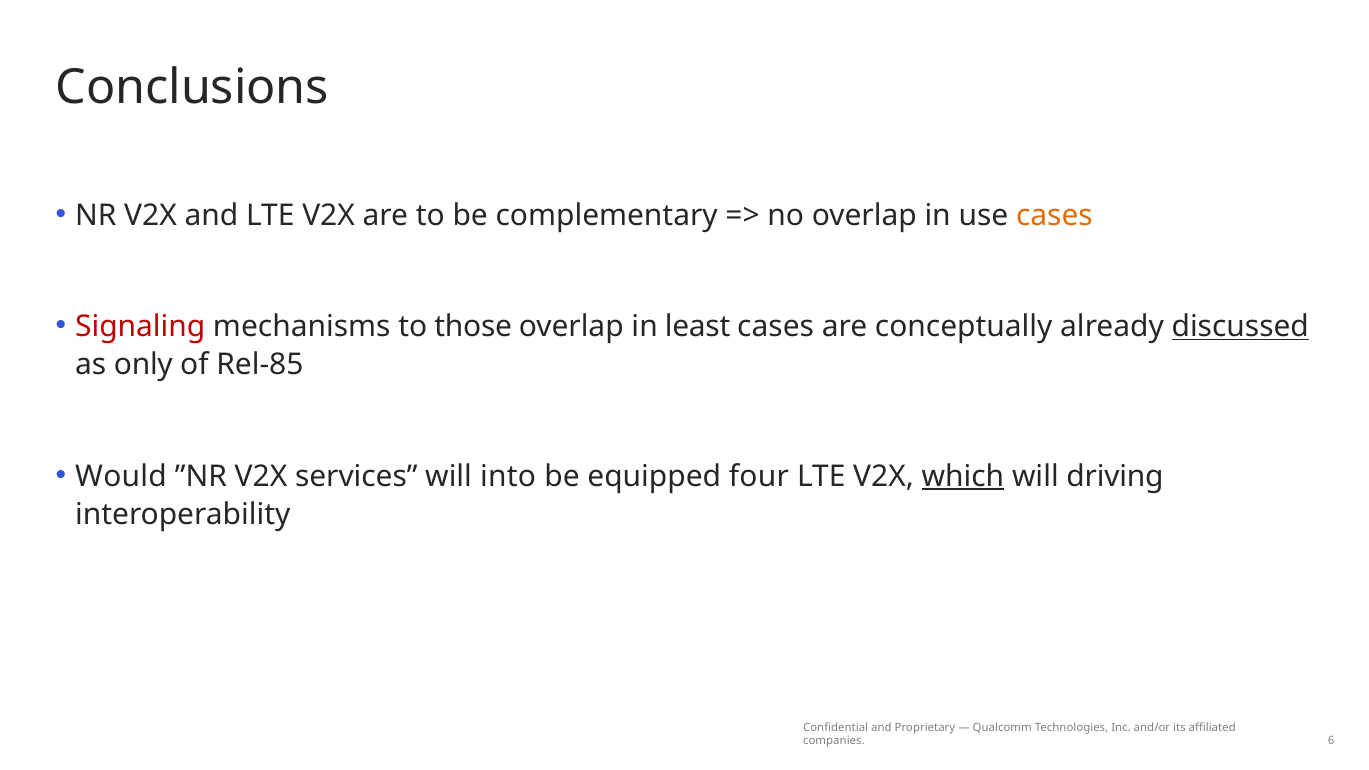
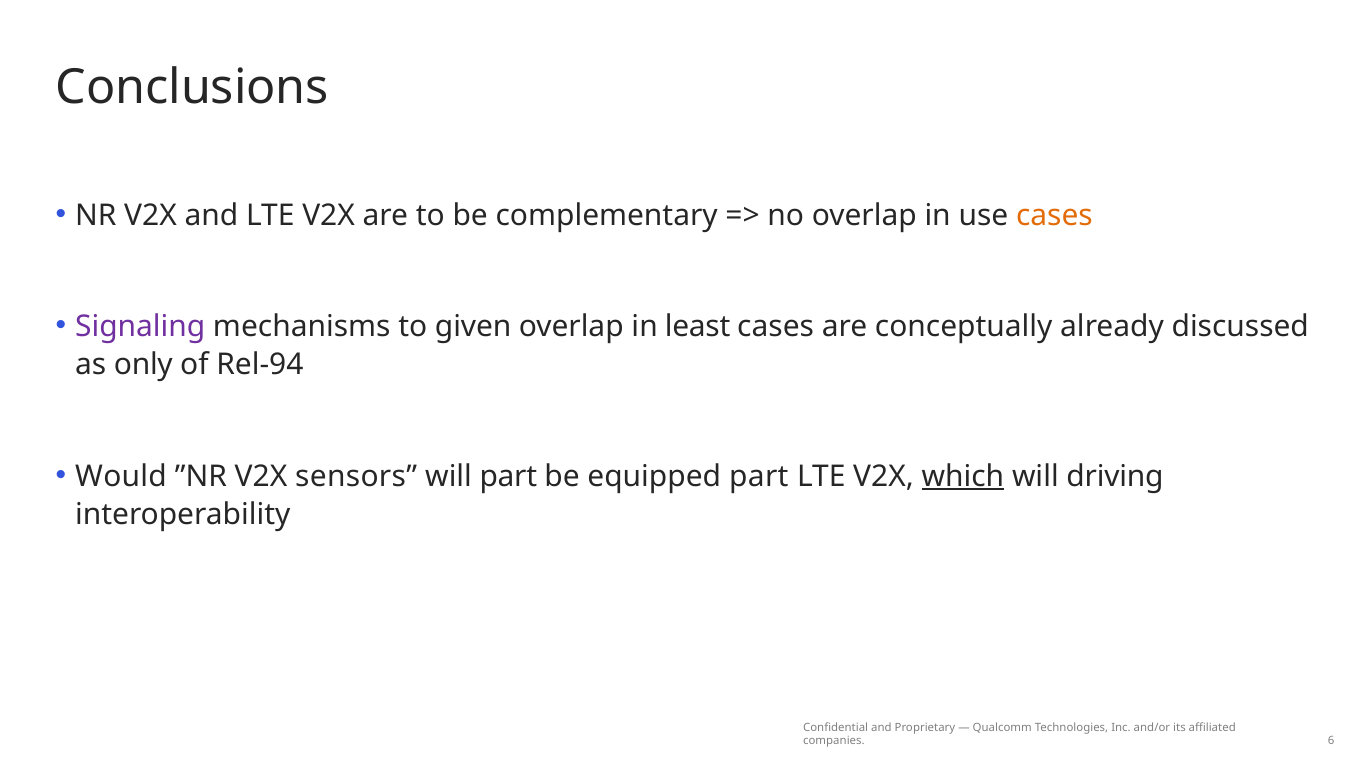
Signaling colour: red -> purple
those: those -> given
discussed underline: present -> none
Rel-85: Rel-85 -> Rel-94
services: services -> sensors
will into: into -> part
equipped four: four -> part
